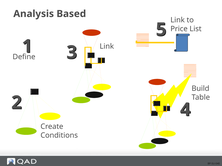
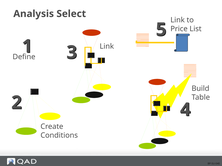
Based: Based -> Select
